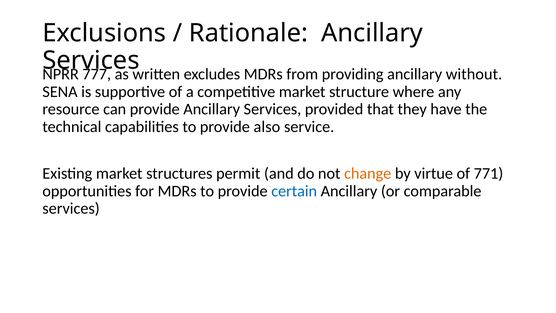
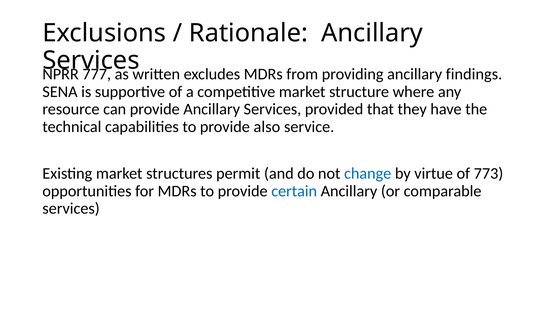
without: without -> findings
change colour: orange -> blue
771: 771 -> 773
